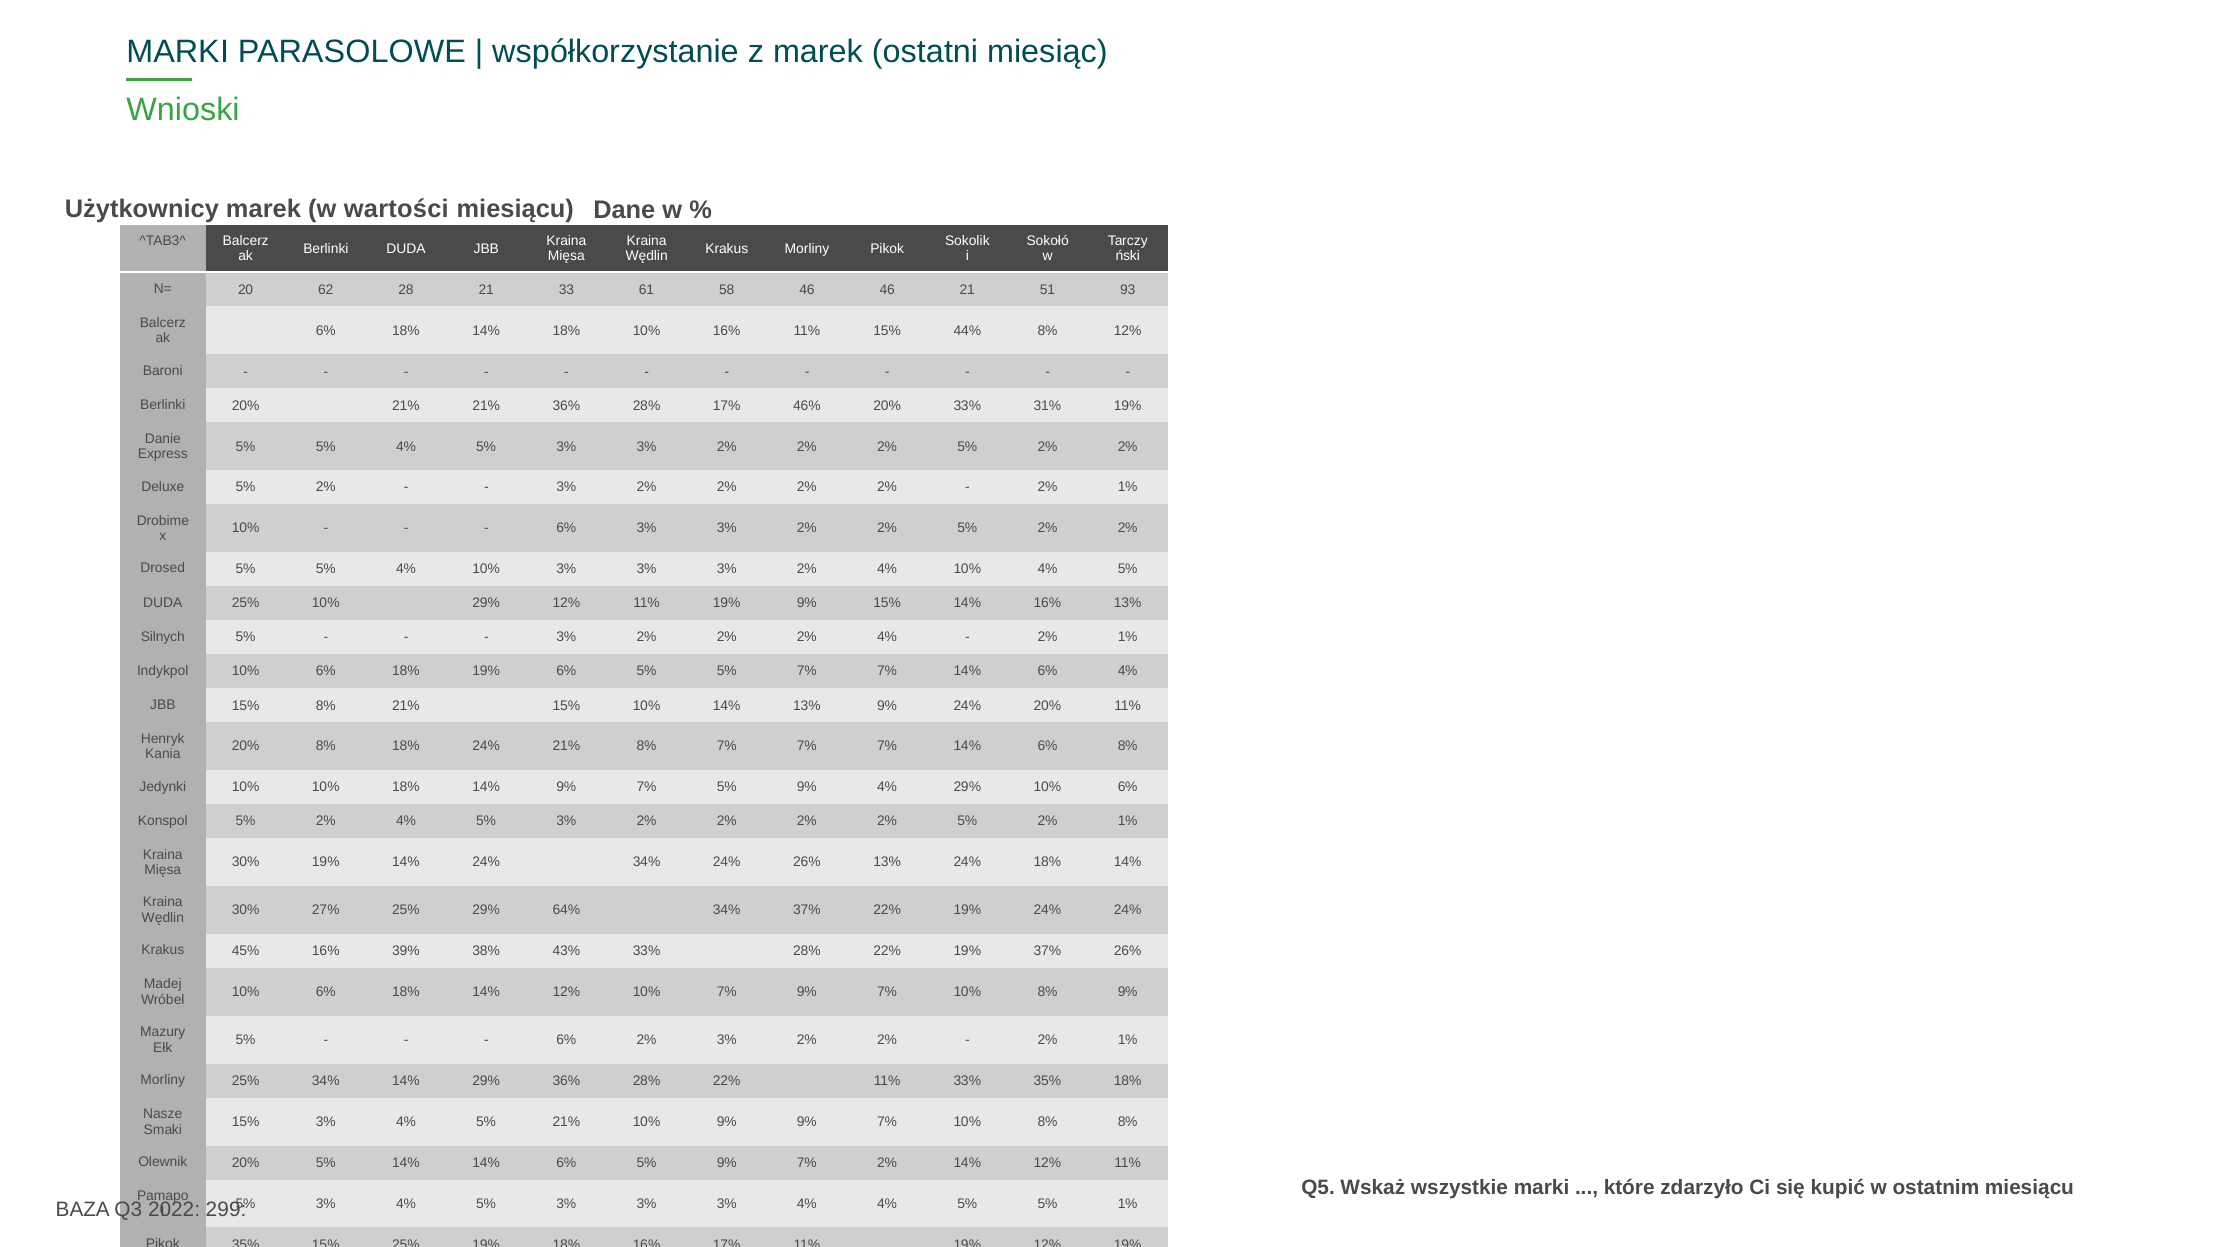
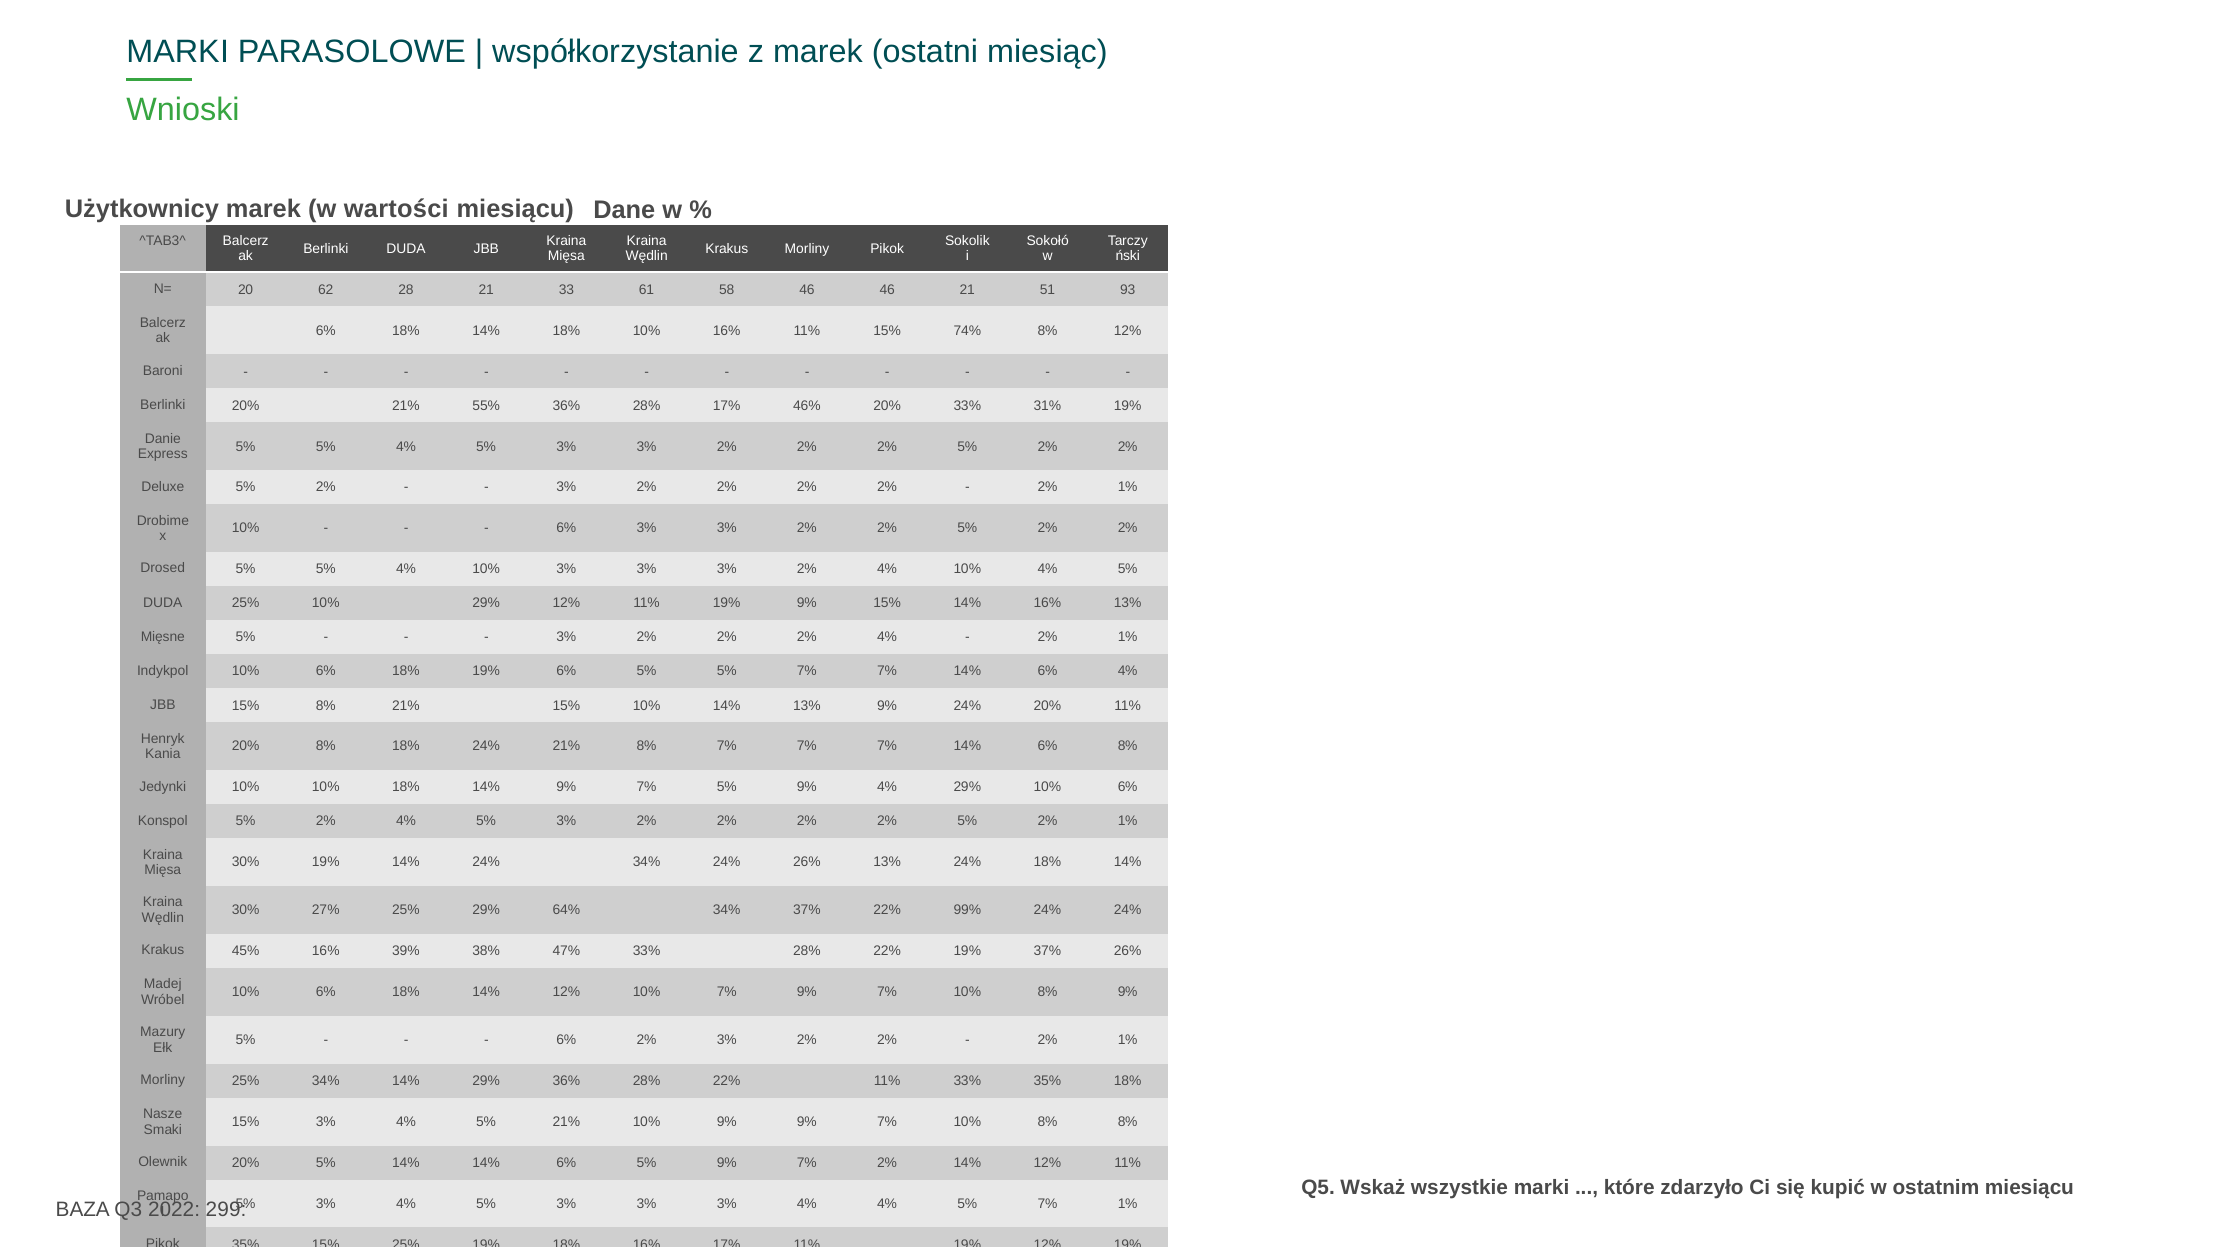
44%: 44% -> 74%
21% 21%: 21% -> 55%
Silnych: Silnych -> Mięsne
37% 22% 19%: 19% -> 99%
38% 43%: 43% -> 47%
4% 5% 5%: 5% -> 7%
